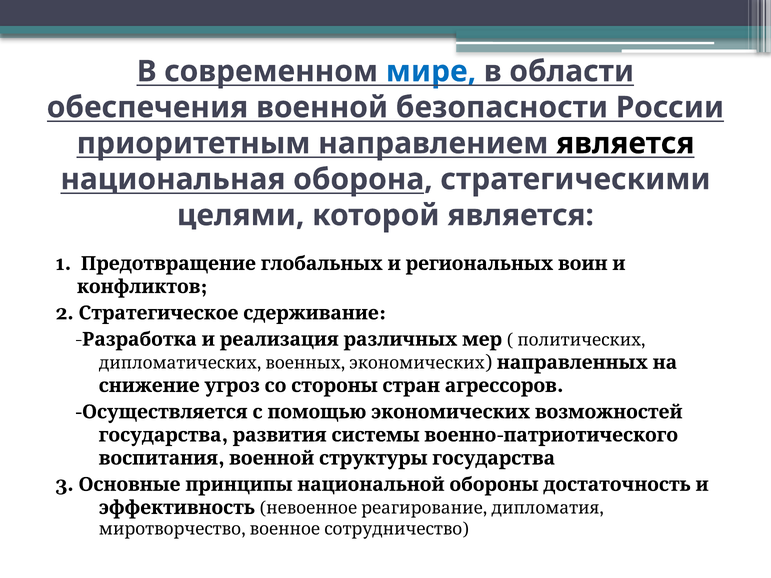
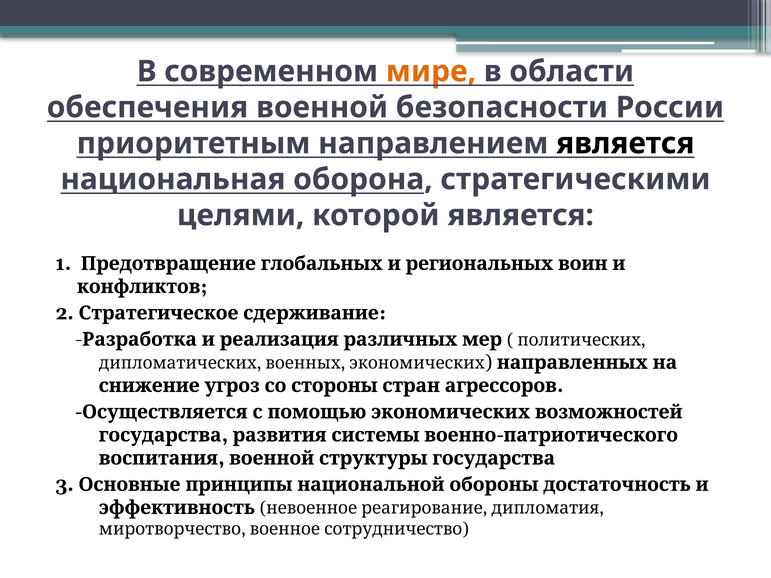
мире colour: blue -> orange
